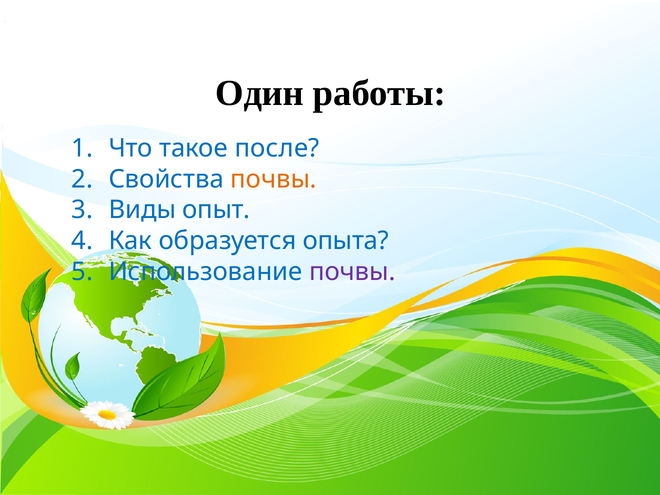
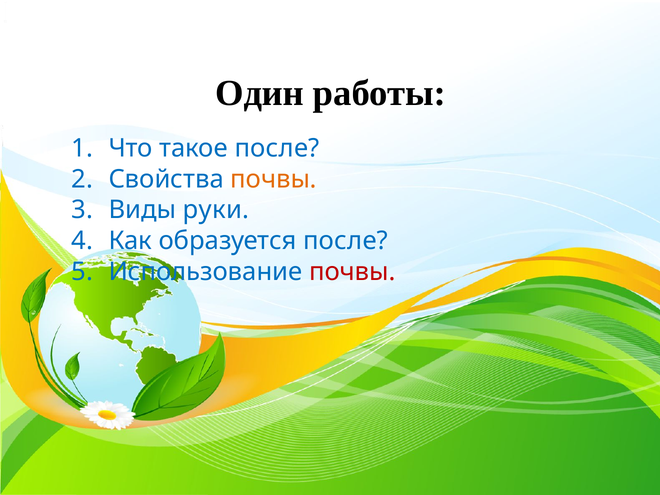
опыт: опыт -> руки
образуется опыта: опыта -> после
почвы at (352, 272) colour: purple -> red
